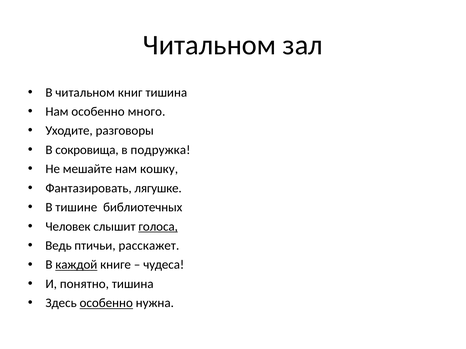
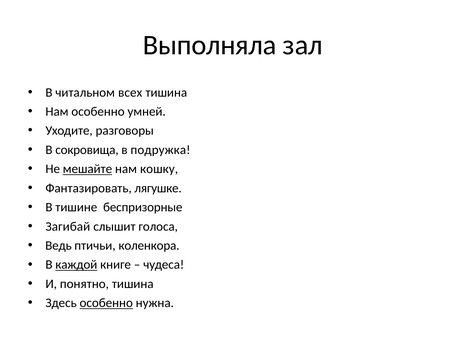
Читальном at (210, 45): Читальном -> Выполняла
книг: книг -> всех
много: много -> умней
мешайте underline: none -> present
библиотечных: библиотечных -> беспризорные
Человек: Человек -> Загибай
голоса underline: present -> none
расскажет: расскажет -> коленкора
